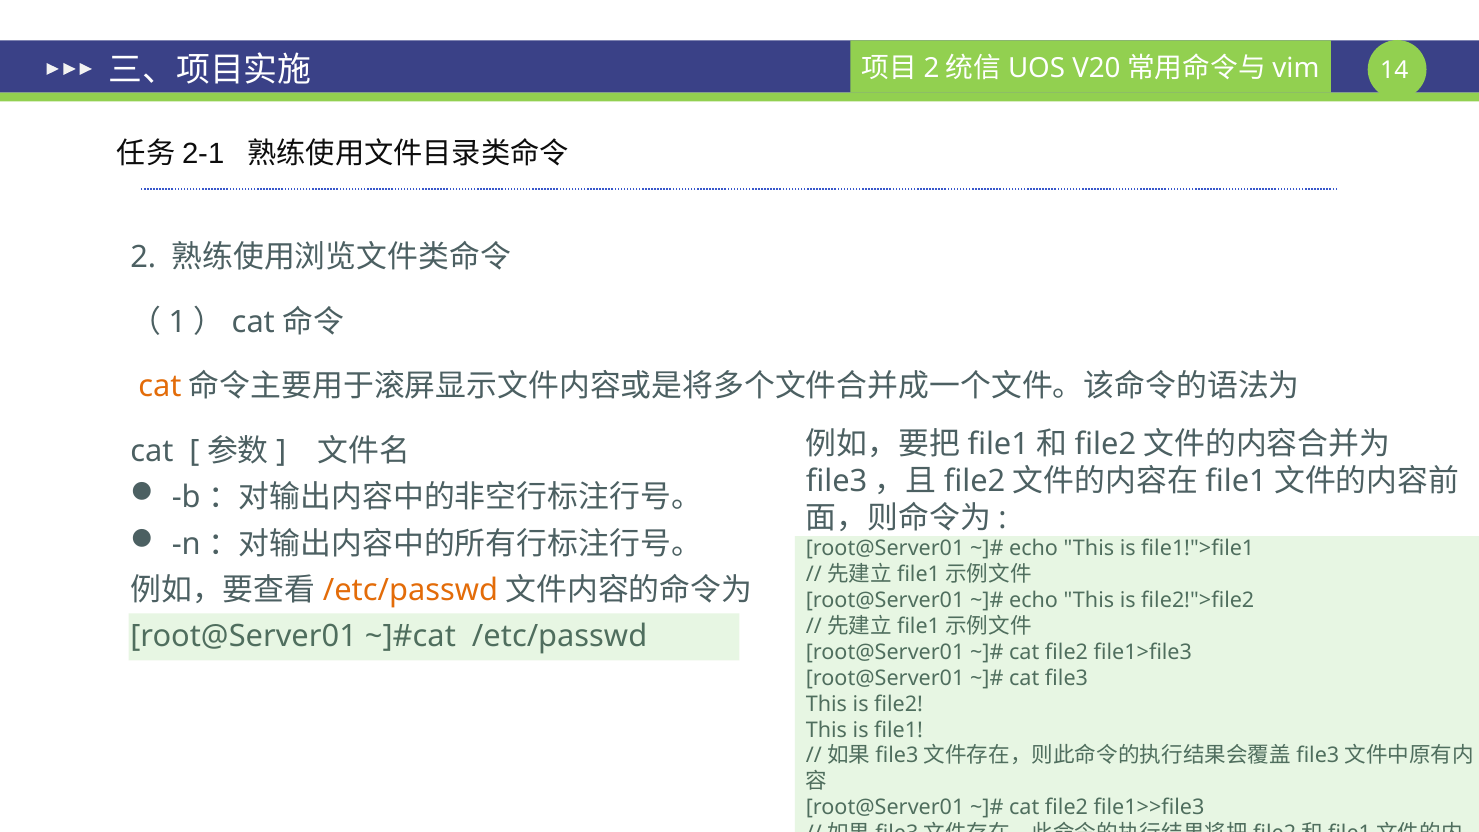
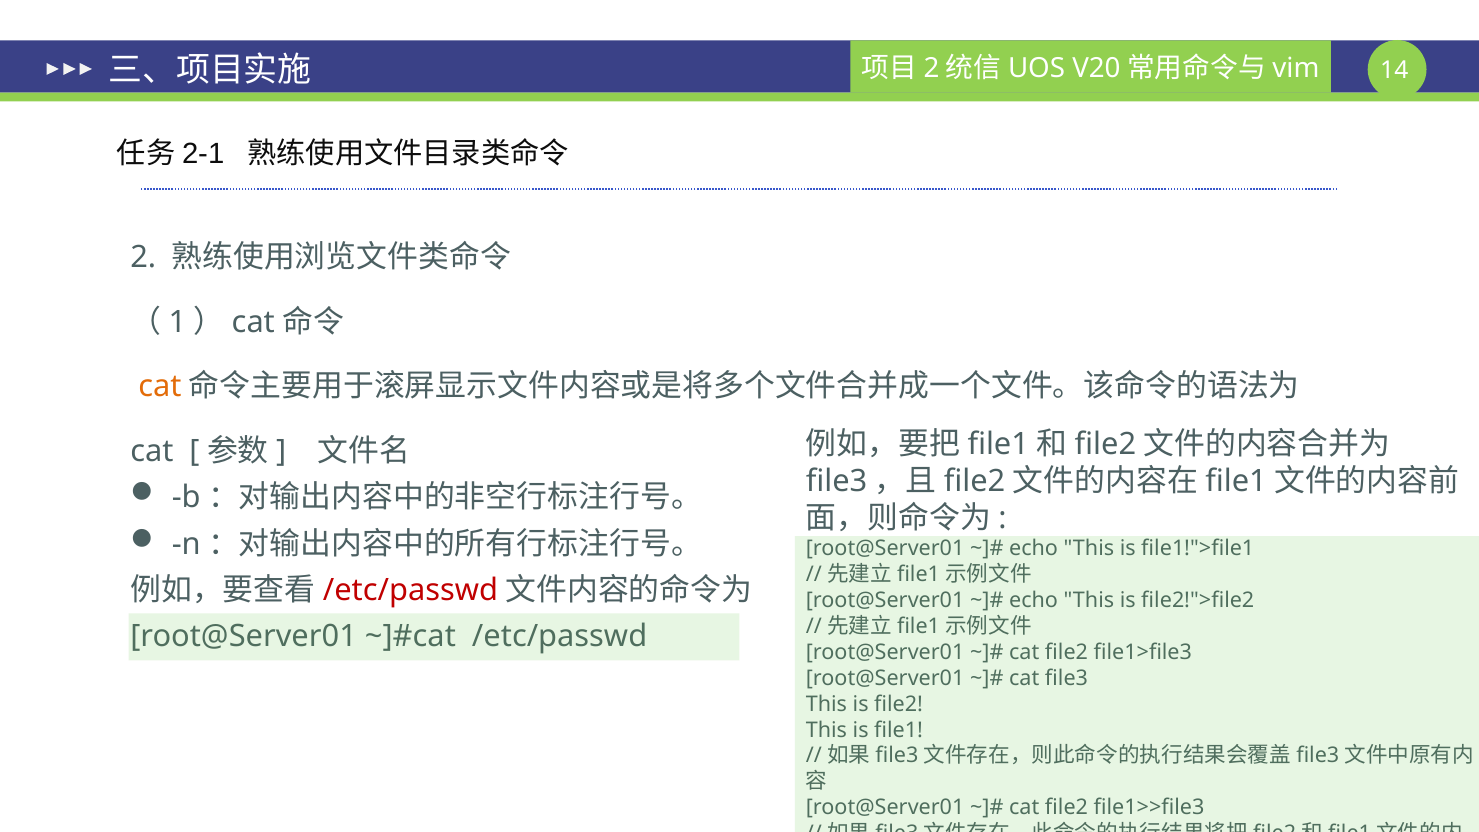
/etc/passwd at (410, 590) colour: orange -> red
